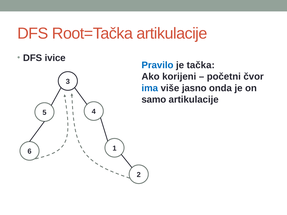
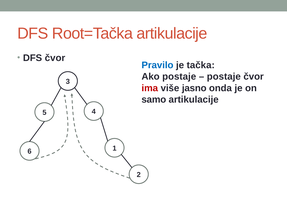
DFS ivice: ivice -> čvor
Ako korijeni: korijeni -> postaje
početni at (224, 77): početni -> postaje
ima colour: blue -> red
